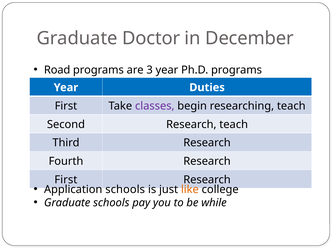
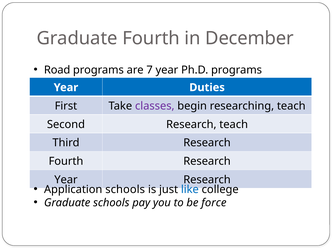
Graduate Doctor: Doctor -> Fourth
3: 3 -> 7
First at (66, 180): First -> Year
like colour: orange -> blue
while: while -> force
